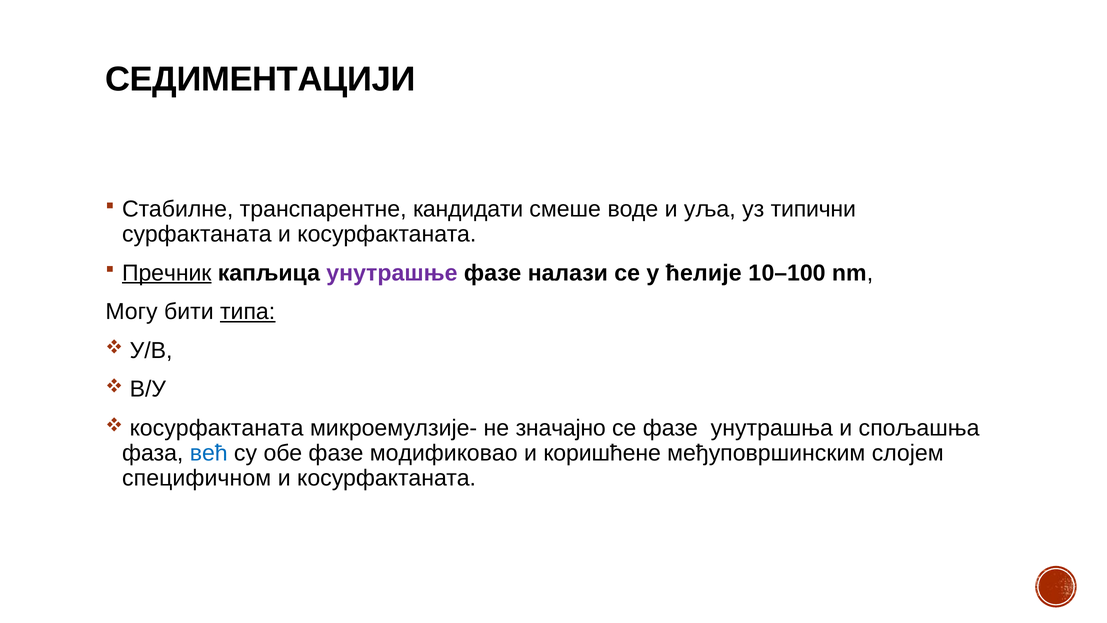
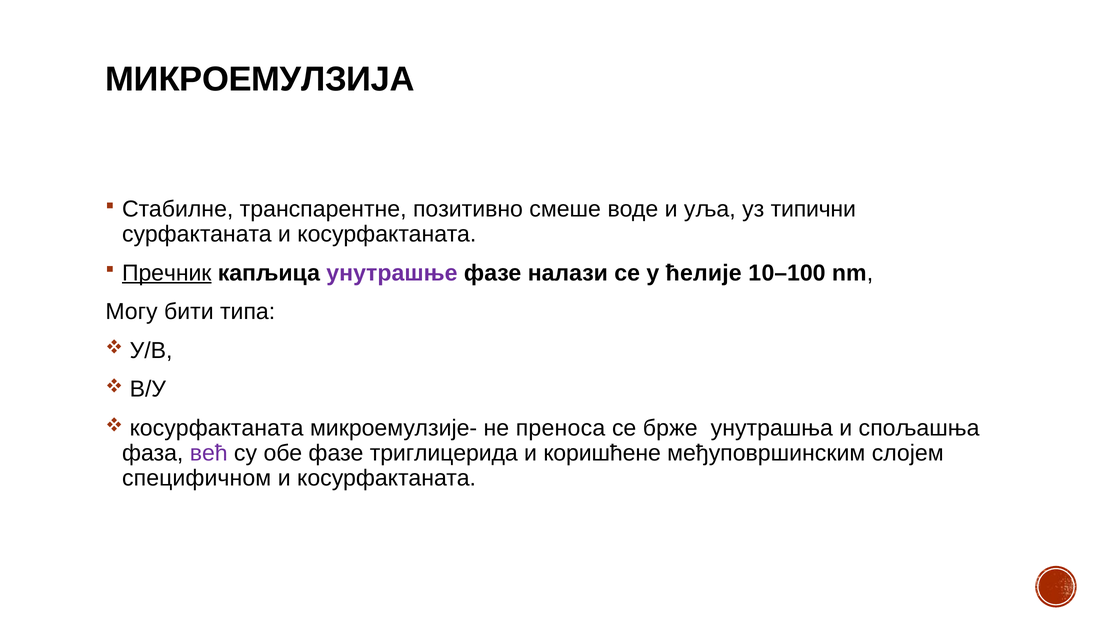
СЕДИМЕНТАЦИЈИ: СЕДИМЕНТАЦИЈИ -> МИКРОЕМУЛЗИЈА
кандидати: кандидати -> позитивно
типа underline: present -> none
значајно: значајно -> преноса
се фазе: фазе -> брже
већ colour: blue -> purple
модификовао: модификовао -> триглицерида
